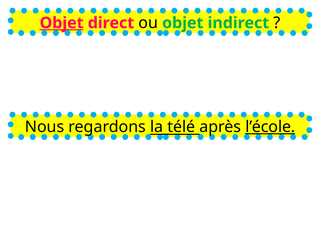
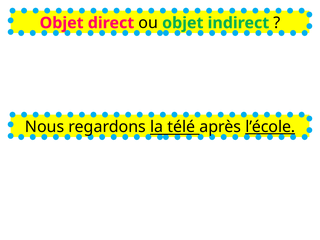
Objet at (62, 23) underline: present -> none
